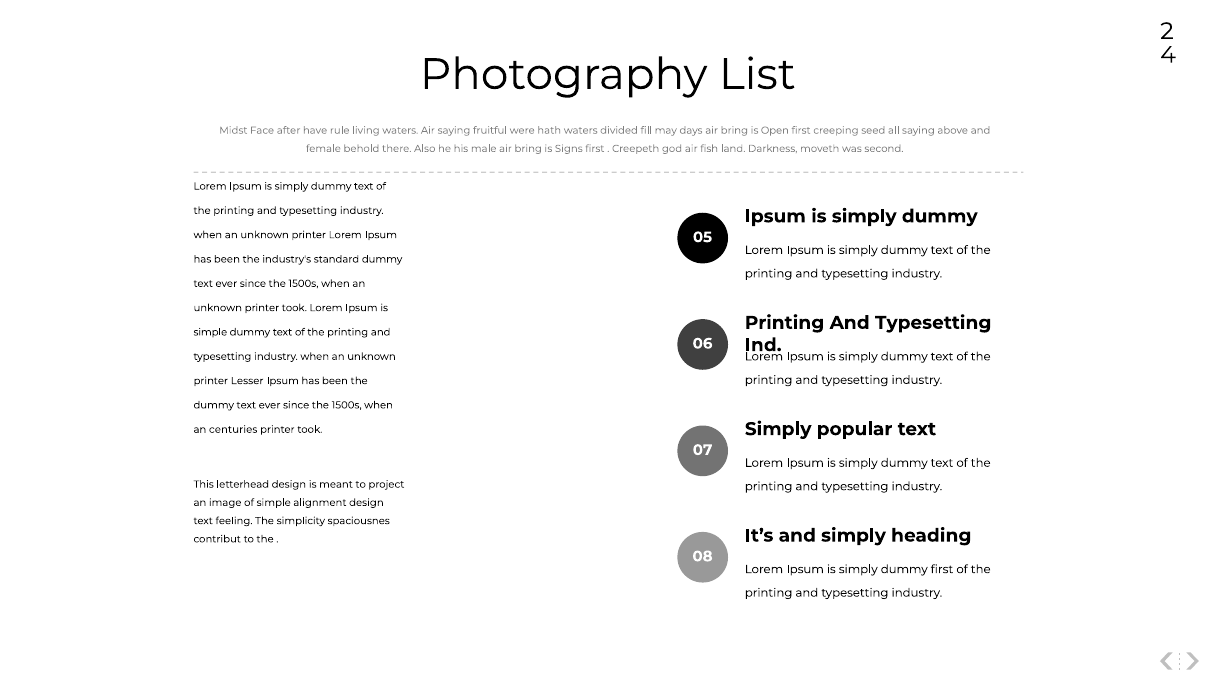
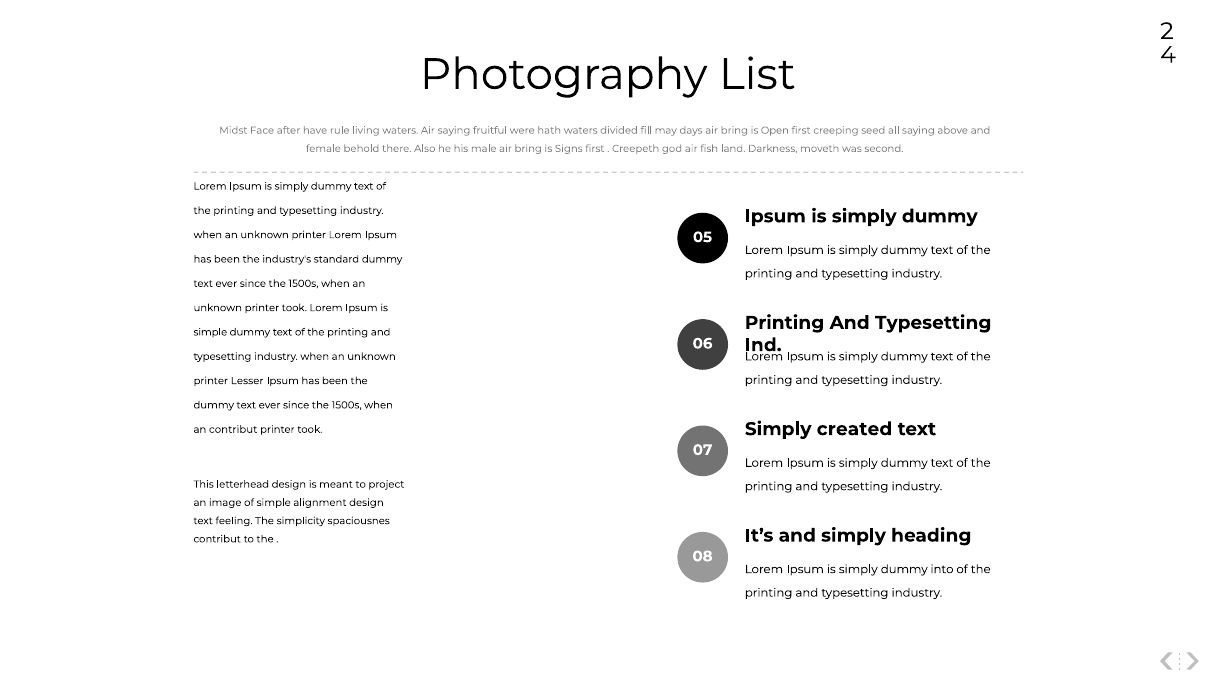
popular: popular -> created
an centuries: centuries -> contribut
dummy first: first -> into
